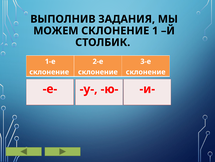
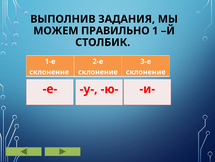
МОЖЕМ СКЛОНЕНИЕ: СКЛОНЕНИЕ -> ПРАВИЛЬНО
